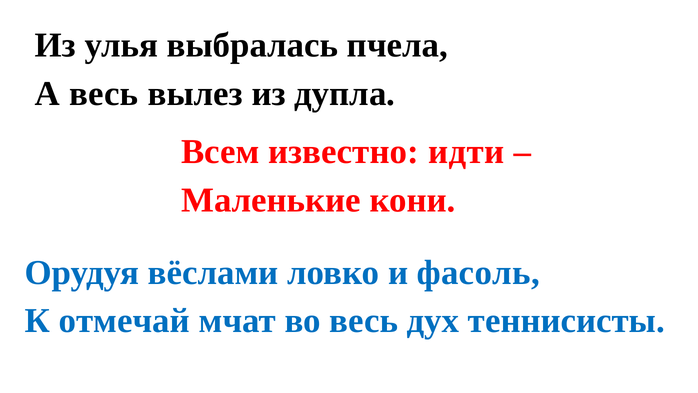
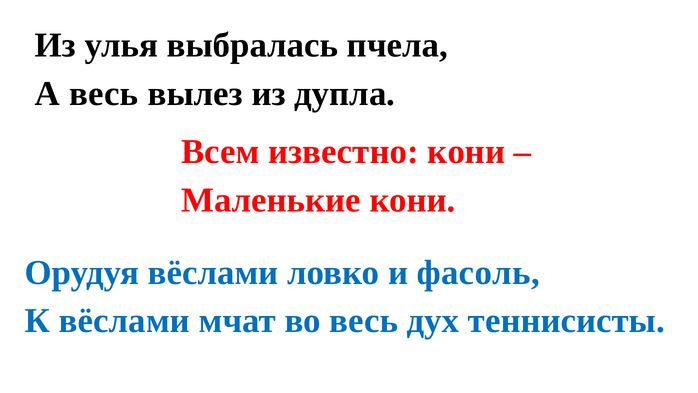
известно идти: идти -> кони
К отмечай: отмечай -> вёслами
